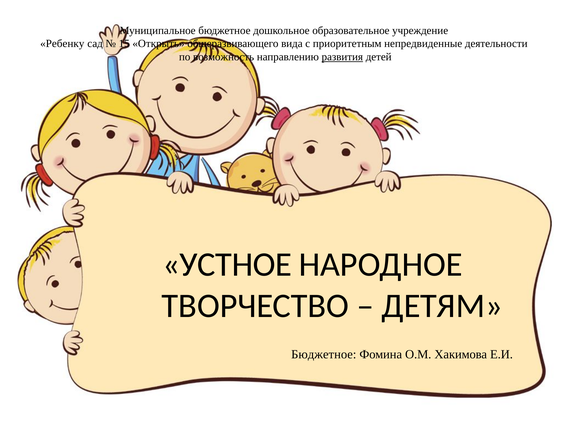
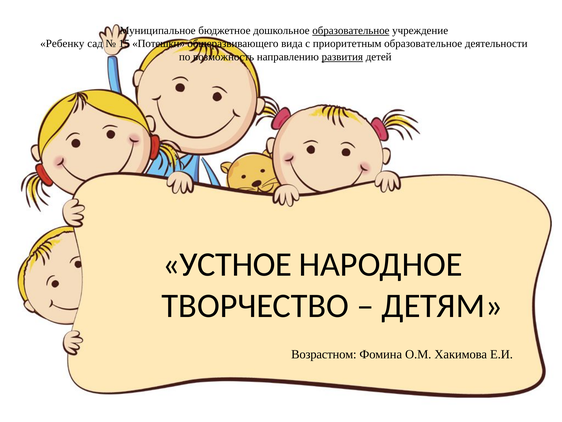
образовательное at (351, 31) underline: none -> present
Открыть: Открыть -> Потешки
приоритетным непредвиденные: непредвиденные -> образовательное
Бюджетное at (324, 354): Бюджетное -> Возрастном
